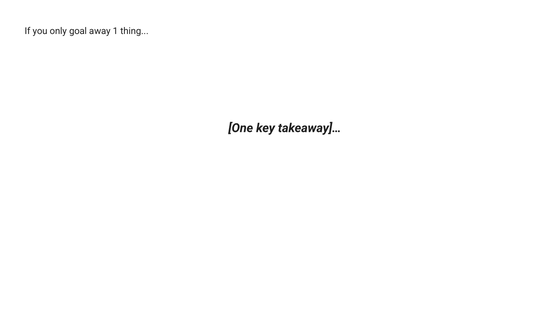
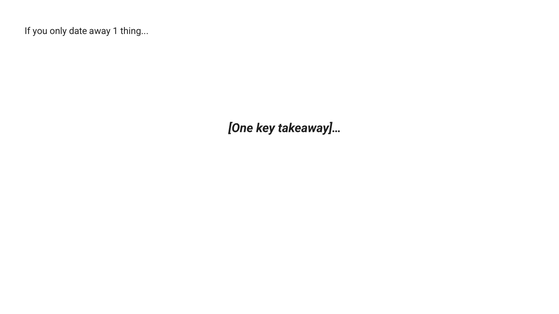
goal: goal -> date
